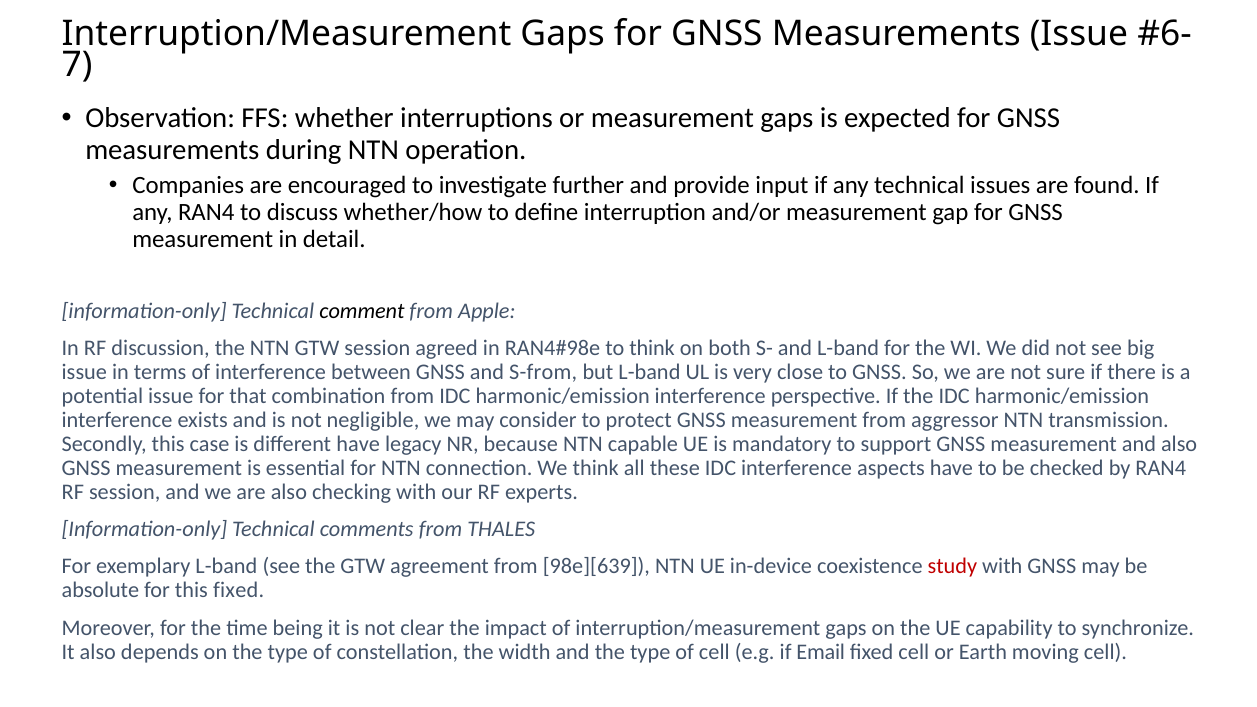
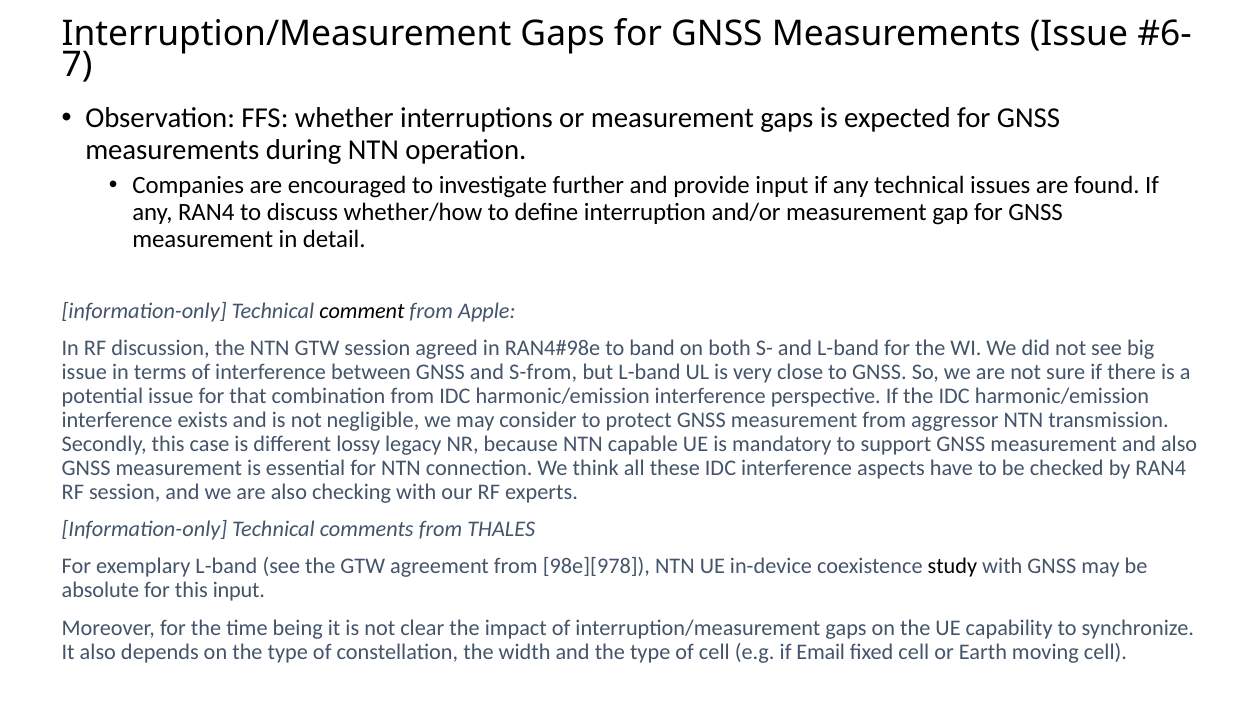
to think: think -> band
different have: have -> lossy
98e][639: 98e][639 -> 98e][978
study colour: red -> black
this fixed: fixed -> input
